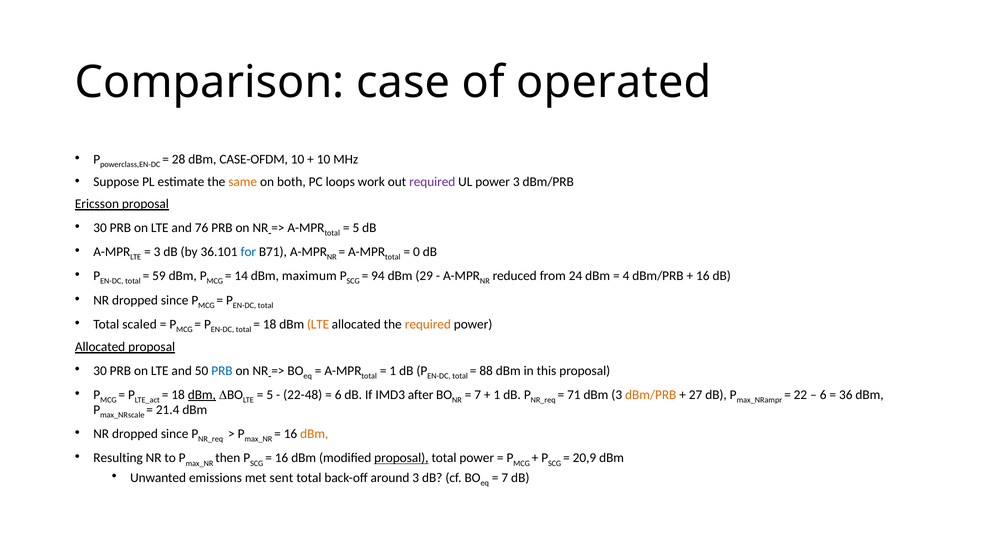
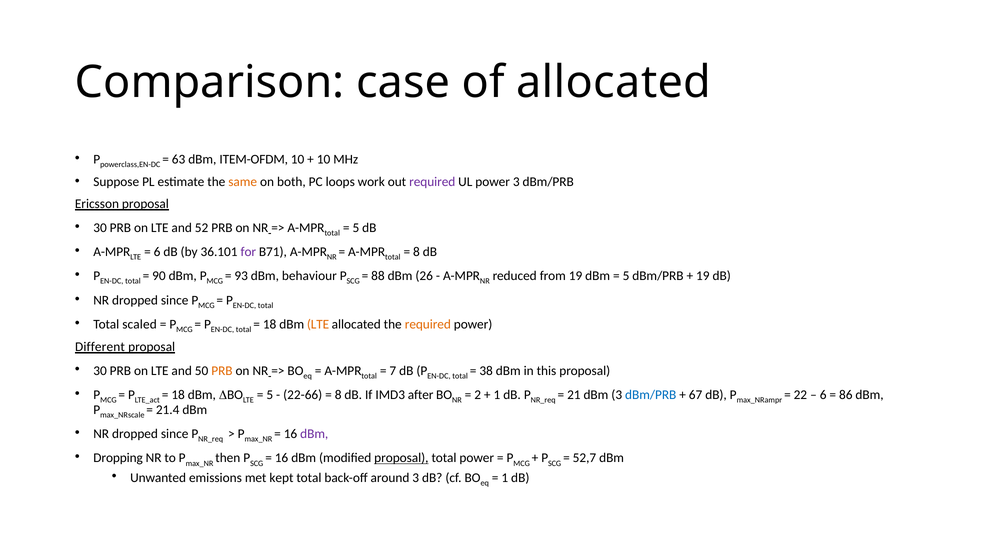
of operated: operated -> allocated
28: 28 -> 63
CASE-OFDM: CASE-OFDM -> ITEM-OFDM
76: 76 -> 52
3 at (157, 252): 3 -> 6
for colour: blue -> purple
0 at (416, 252): 0 -> 8
59: 59 -> 90
14: 14 -> 93
maximum: maximum -> behaviour
94: 94 -> 88
29: 29 -> 26
from 24: 24 -> 19
4 at (626, 276): 4 -> 5
16 at (703, 276): 16 -> 19
Allocated at (100, 347): Allocated -> Different
PRB at (222, 371) colour: blue -> orange
1 at (393, 371): 1 -> 7
88: 88 -> 38
dBm at (202, 395) underline: present -> none
22-48: 22-48 -> 22-66
6 at (338, 395): 6 -> 8
7 at (478, 395): 7 -> 2
71: 71 -> 21
dBm/PRB at (651, 395) colour: orange -> blue
27: 27 -> 67
36: 36 -> 86
dBm at (314, 434) colour: orange -> purple
Resulting: Resulting -> Dropping
20,9: 20,9 -> 52,7
sent: sent -> kept
7 at (505, 478): 7 -> 1
